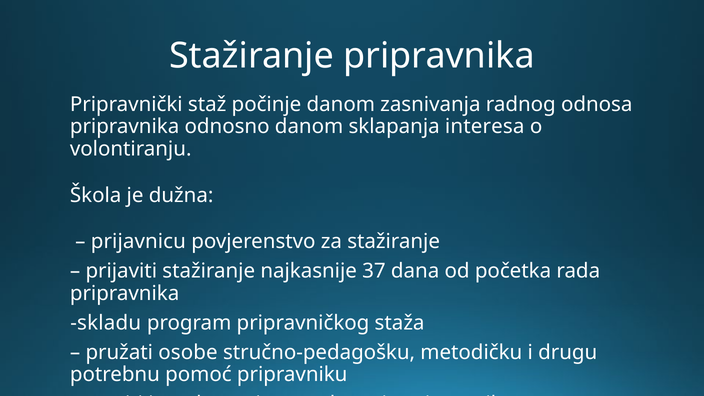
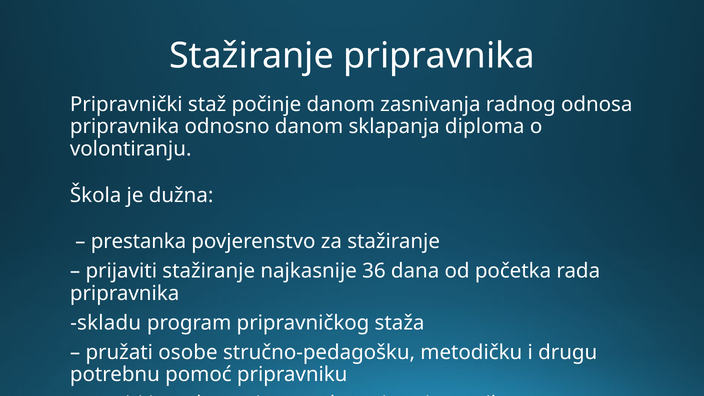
interesa: interesa -> diploma
prijavnicu: prijavnicu -> prestanka
37: 37 -> 36
